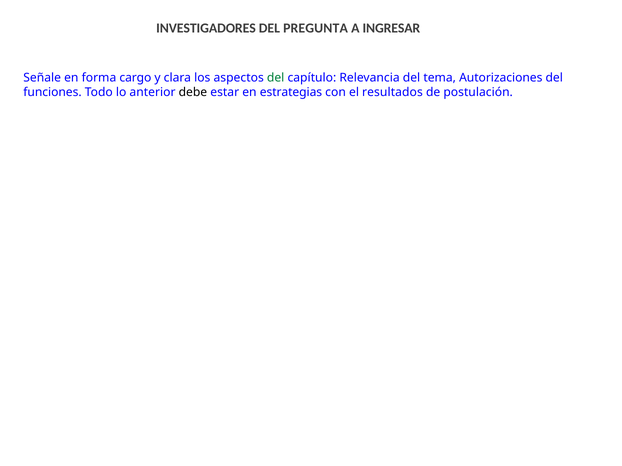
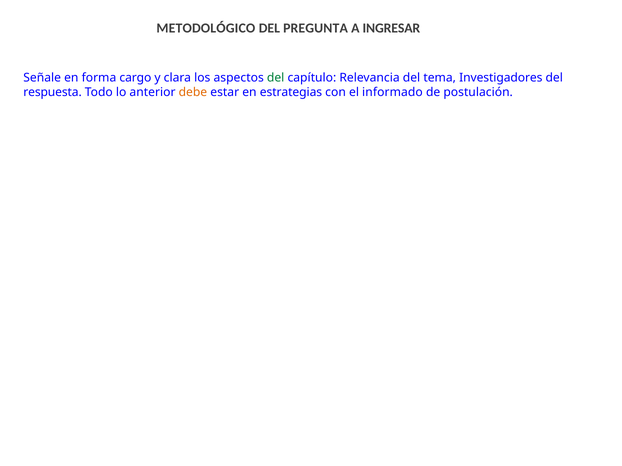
INVESTIGADORES: INVESTIGADORES -> METODOLÓGICO
Autorizaciones: Autorizaciones -> Investigadores
funciones: funciones -> respuesta
debe colour: black -> orange
resultados: resultados -> informado
